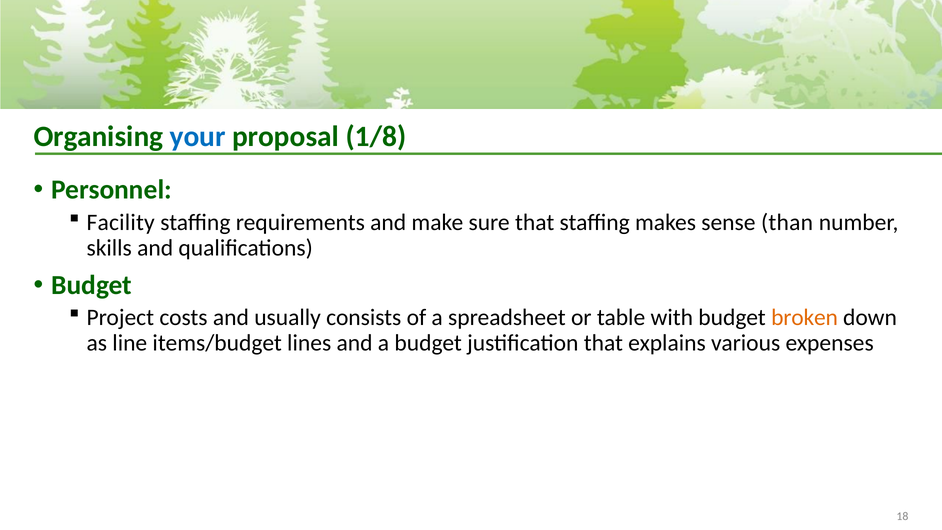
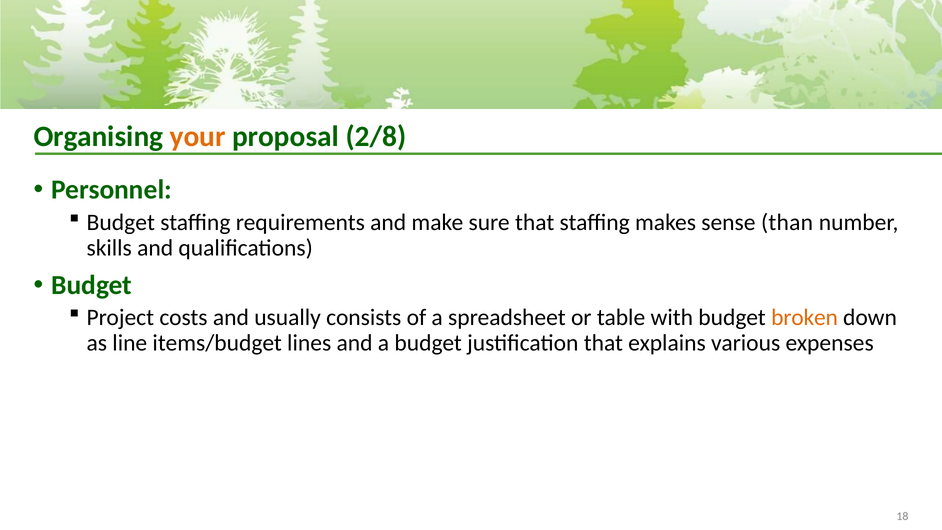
your colour: blue -> orange
1/8: 1/8 -> 2/8
Facility at (121, 222): Facility -> Budget
